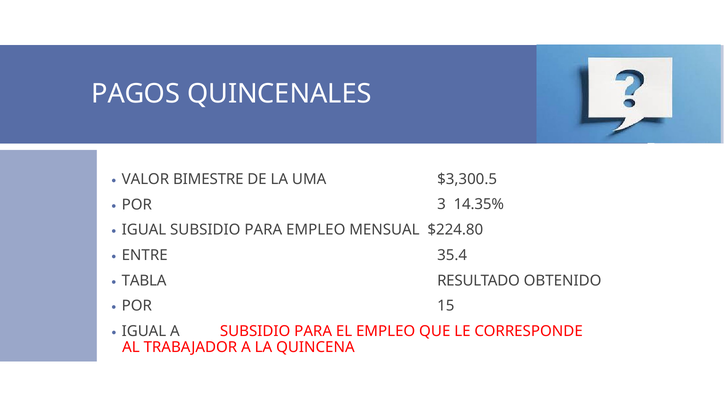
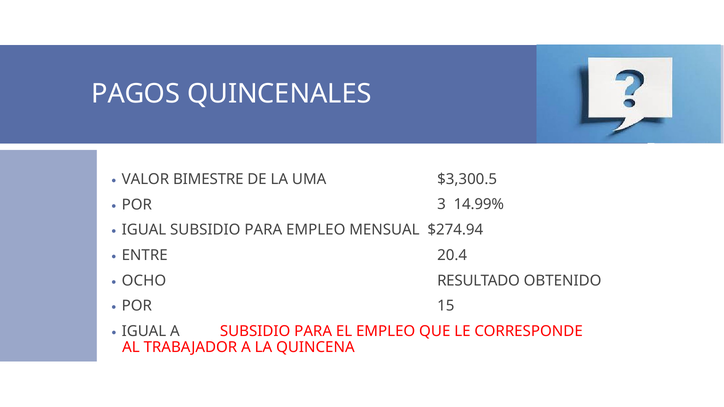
14.35%: 14.35% -> 14.99%
$224.80: $224.80 -> $274.94
35.4: 35.4 -> 20.4
TABLA: TABLA -> OCHO
